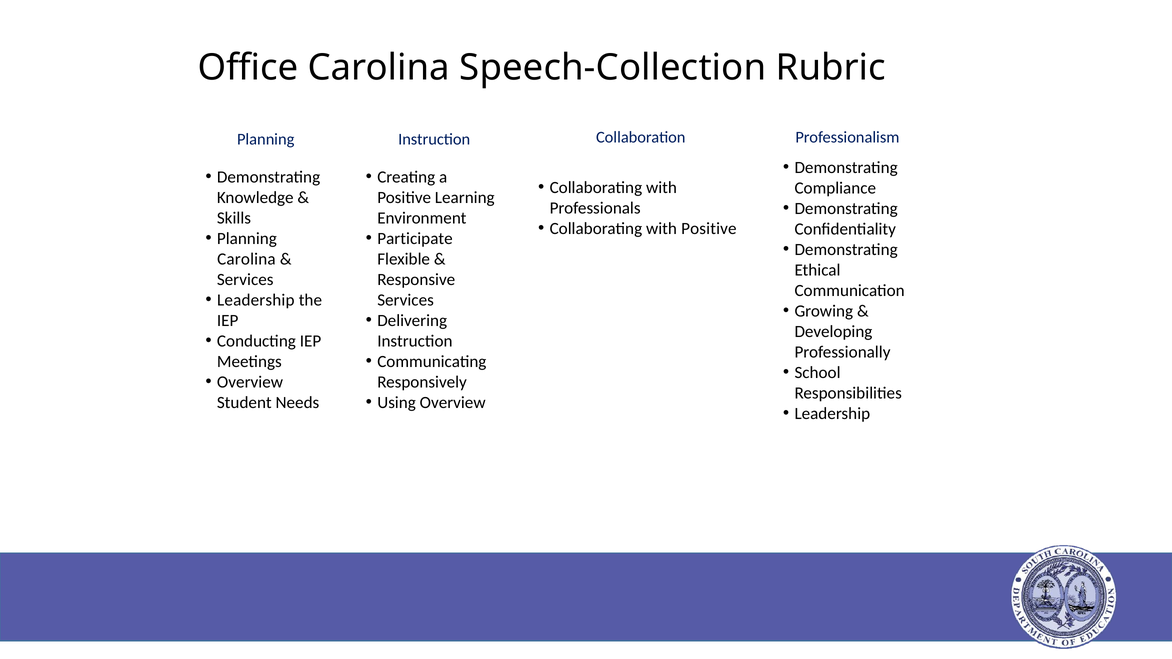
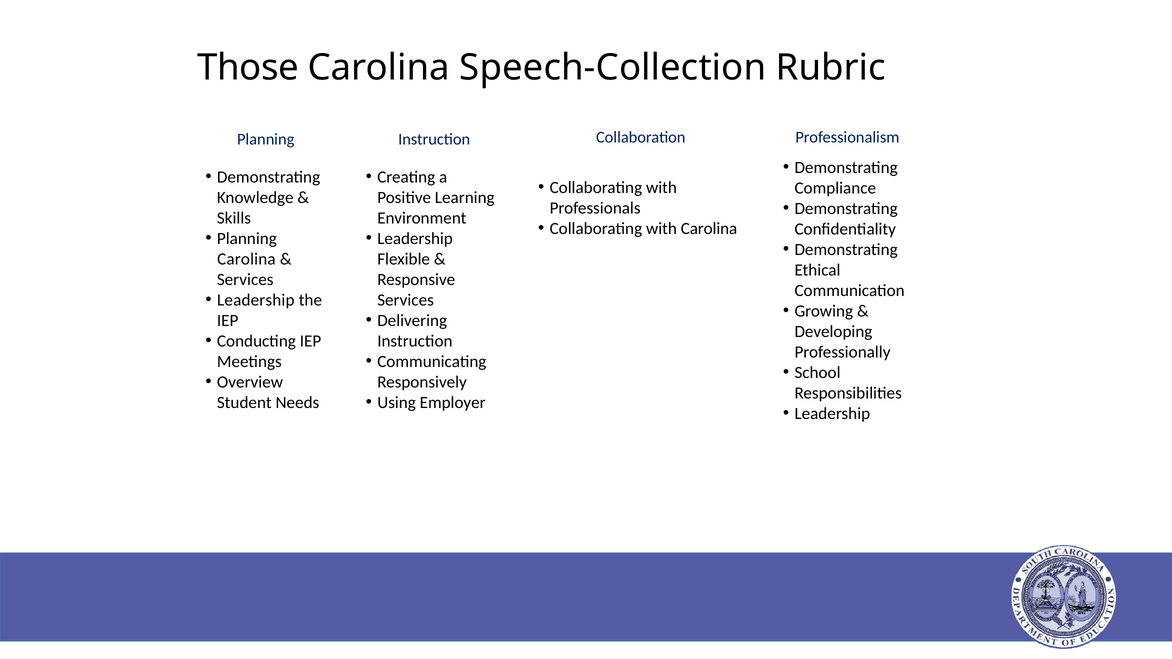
Office: Office -> Those
with Positive: Positive -> Carolina
Participate at (415, 239): Participate -> Leadership
Using Overview: Overview -> Employer
